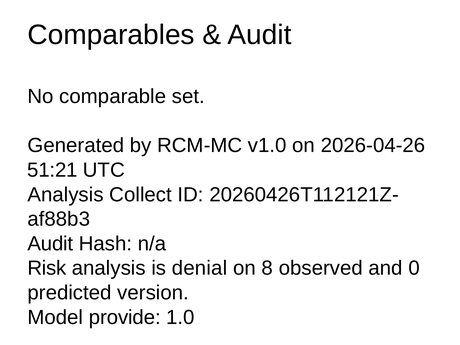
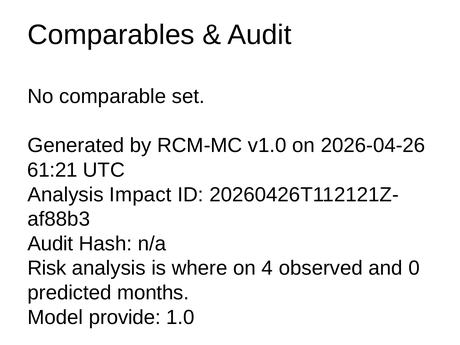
51:21: 51:21 -> 61:21
Collect: Collect -> Impact
denial: denial -> where
8: 8 -> 4
version: version -> months
